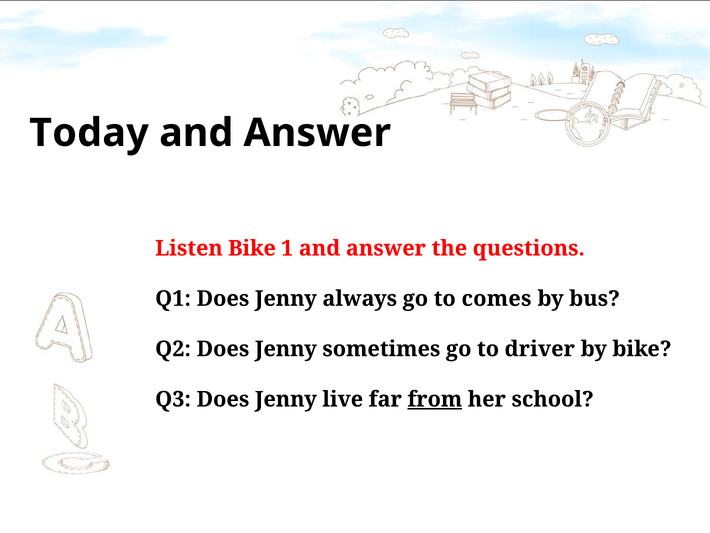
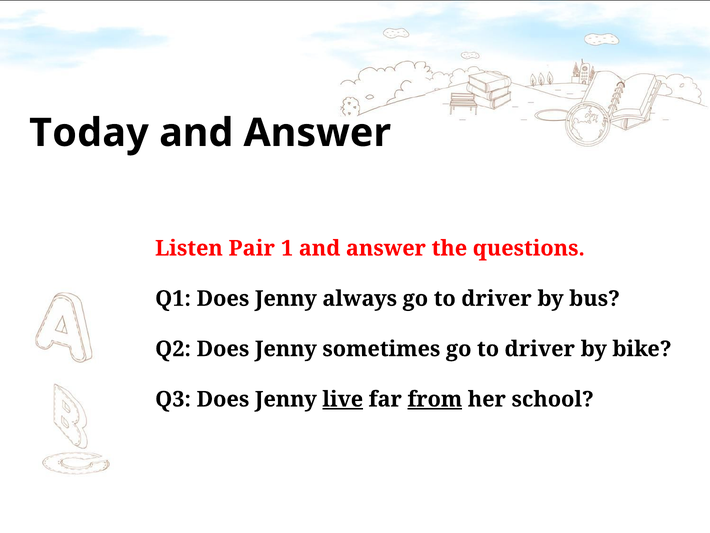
Listen Bike: Bike -> Pair
always go to comes: comes -> driver
live underline: none -> present
